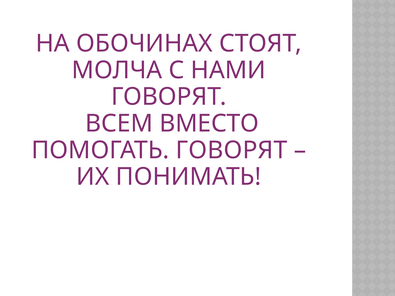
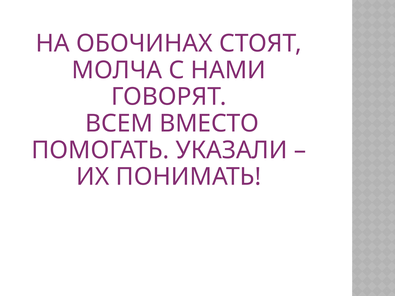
ПОМОГАТЬ ГОВОРЯТ: ГОВОРЯТ -> УКАЗАЛИ
